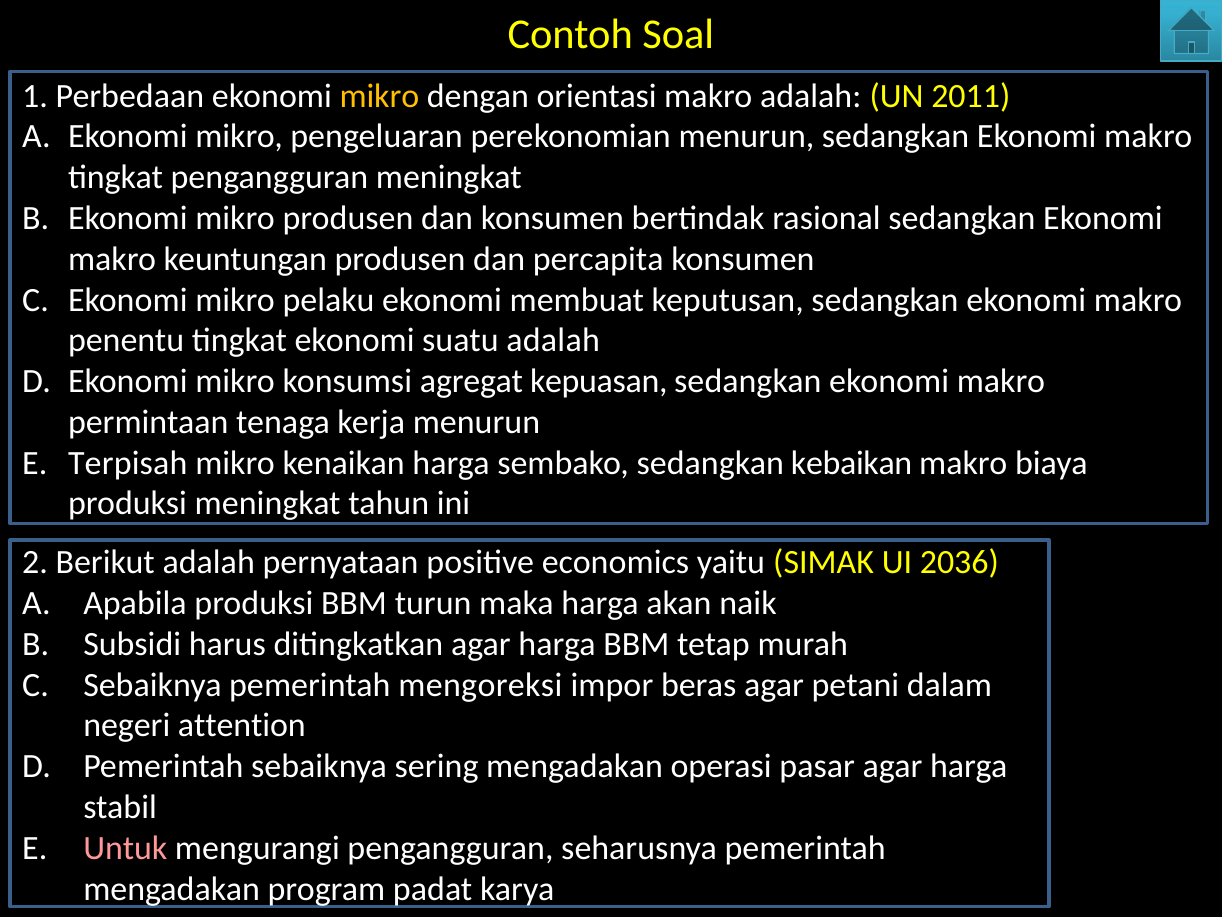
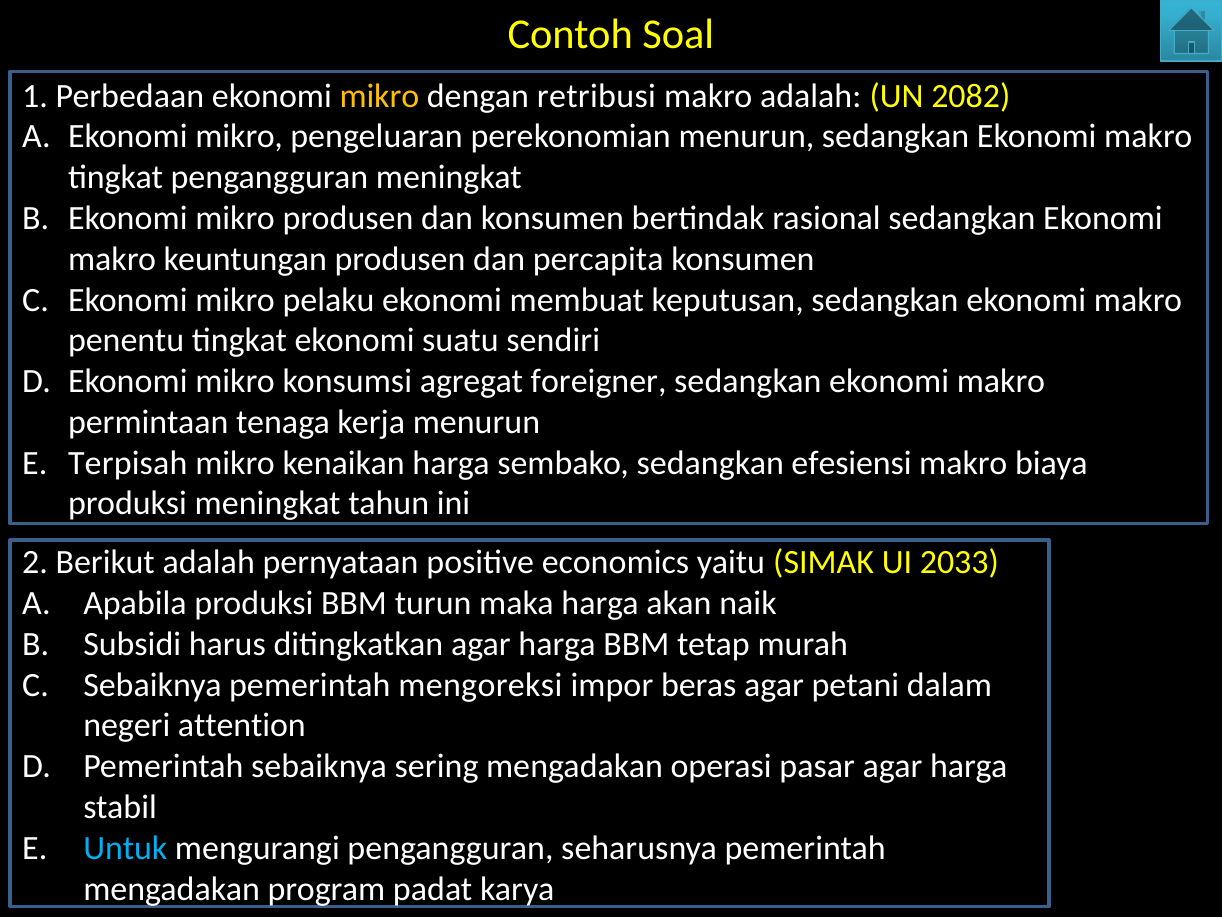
orientasi: orientasi -> retribusi
2011: 2011 -> 2082
suatu adalah: adalah -> sendiri
kepuasan: kepuasan -> foreigner
kebaikan: kebaikan -> efesiensi
2036: 2036 -> 2033
Untuk colour: pink -> light blue
